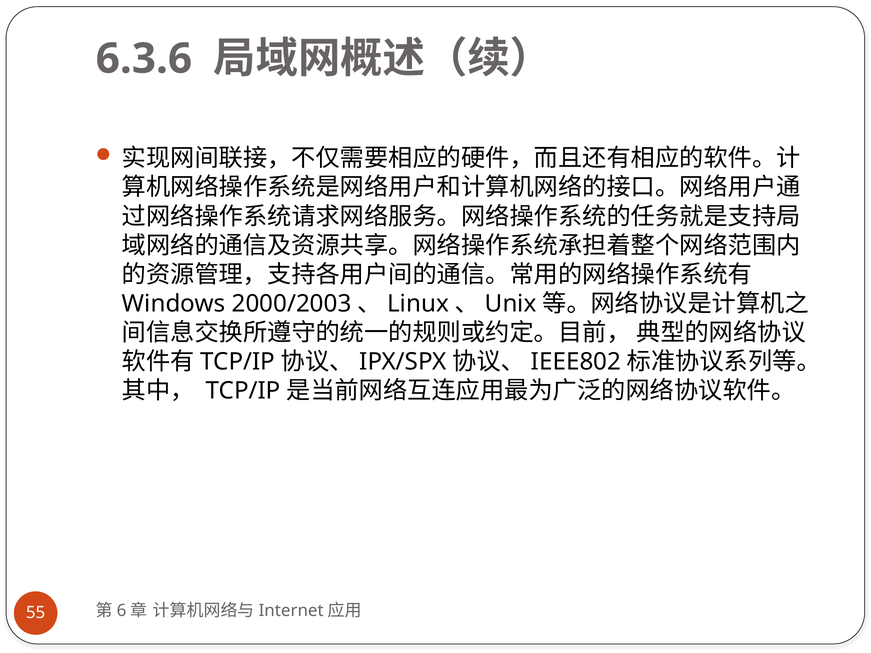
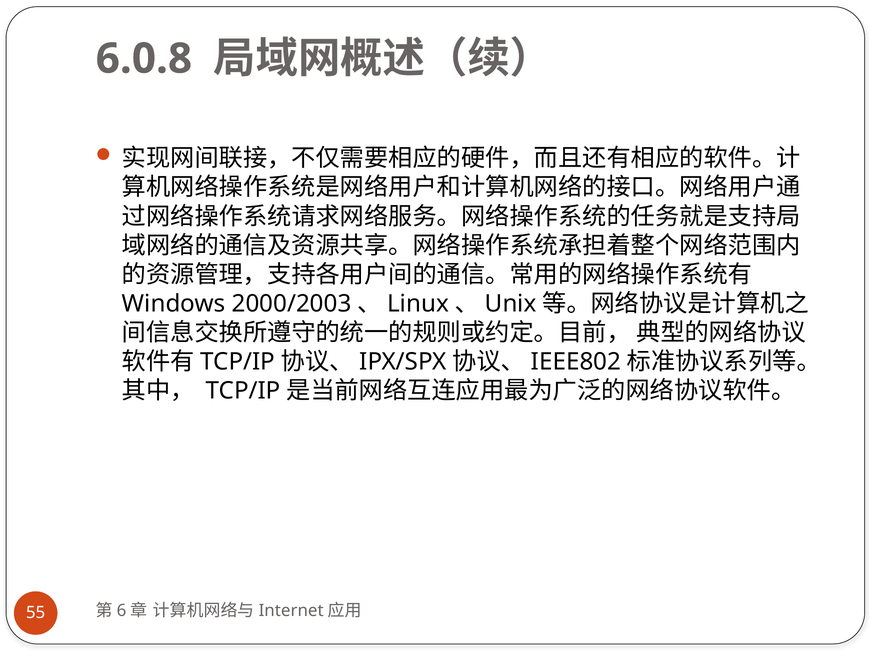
6.3.6: 6.3.6 -> 6.0.8
